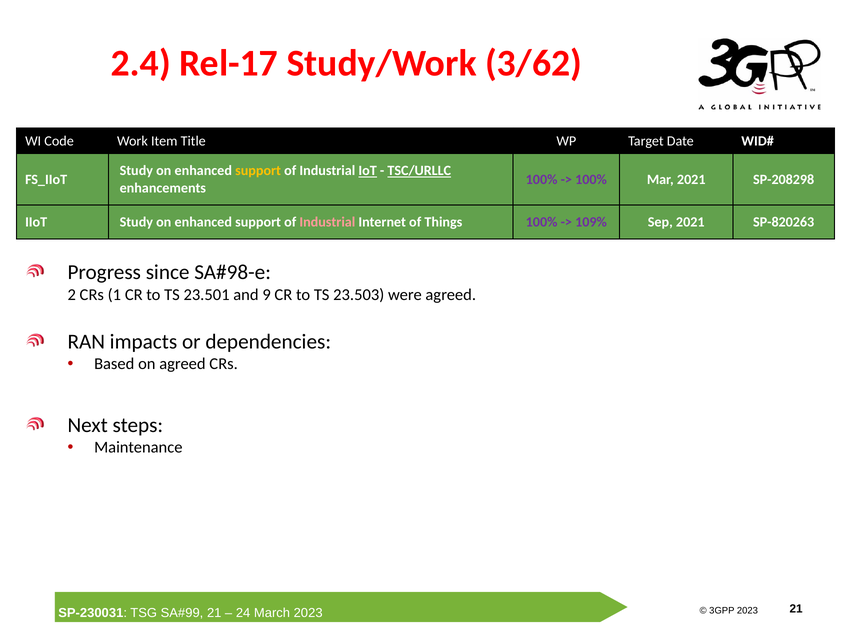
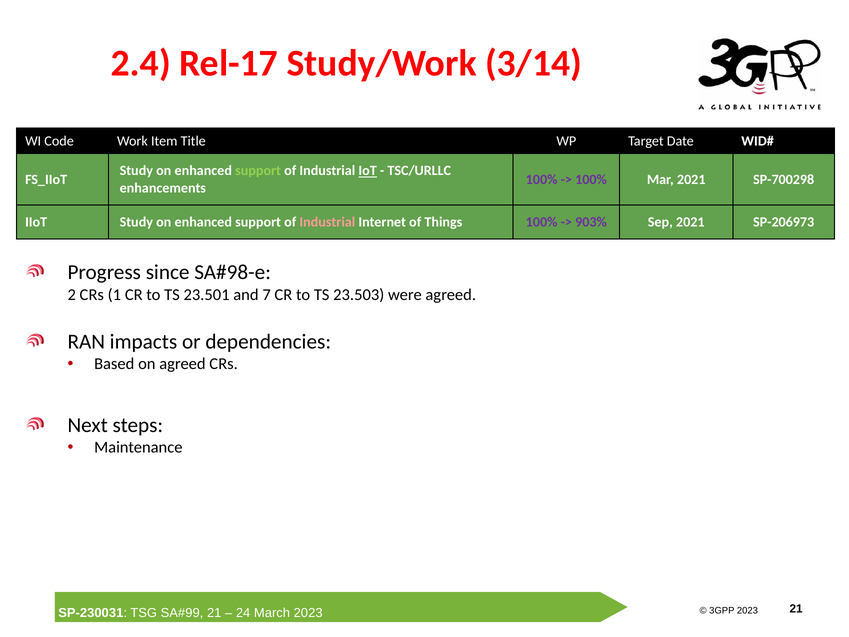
3/62: 3/62 -> 3/14
support at (258, 171) colour: yellow -> light green
TSC/URLLC underline: present -> none
SP-208298: SP-208298 -> SP-700298
109%: 109% -> 903%
SP-820263: SP-820263 -> SP-206973
9: 9 -> 7
